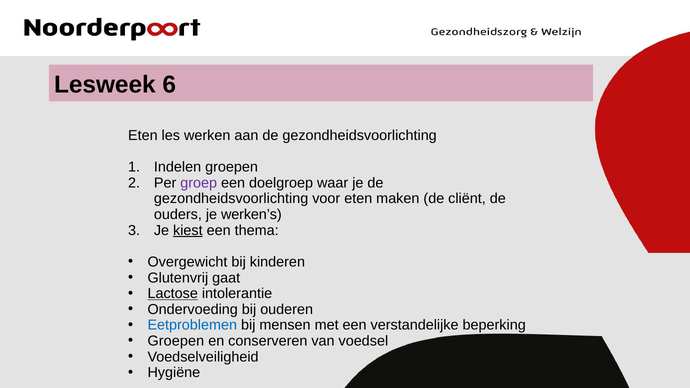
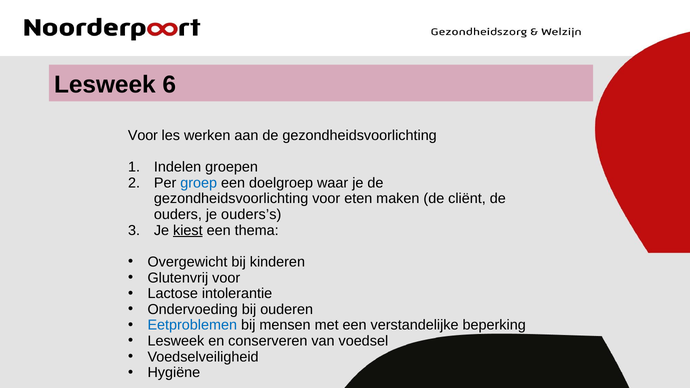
Eten at (143, 136): Eten -> Voor
groep colour: purple -> blue
werken’s: werken’s -> ouders’s
Glutenvrij gaat: gaat -> voor
Lactose underline: present -> none
Groepen at (176, 341): Groepen -> Lesweek
